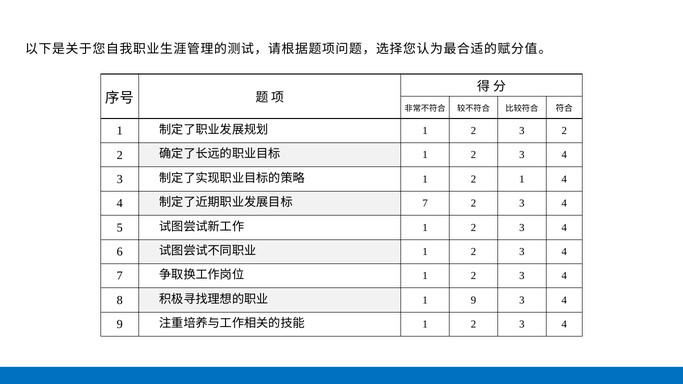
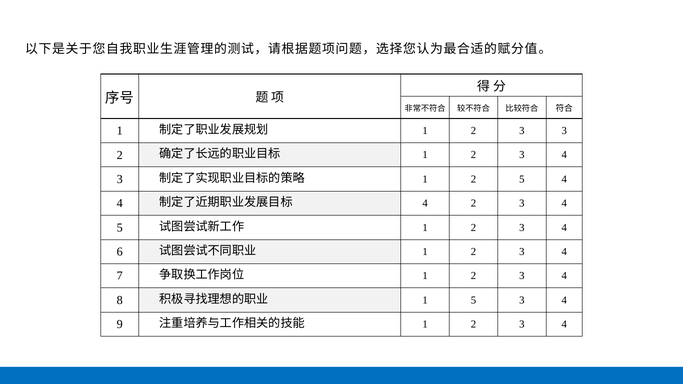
3 2: 2 -> 3
2 1: 1 -> 5
7 at (425, 203): 7 -> 4
1 9: 9 -> 5
